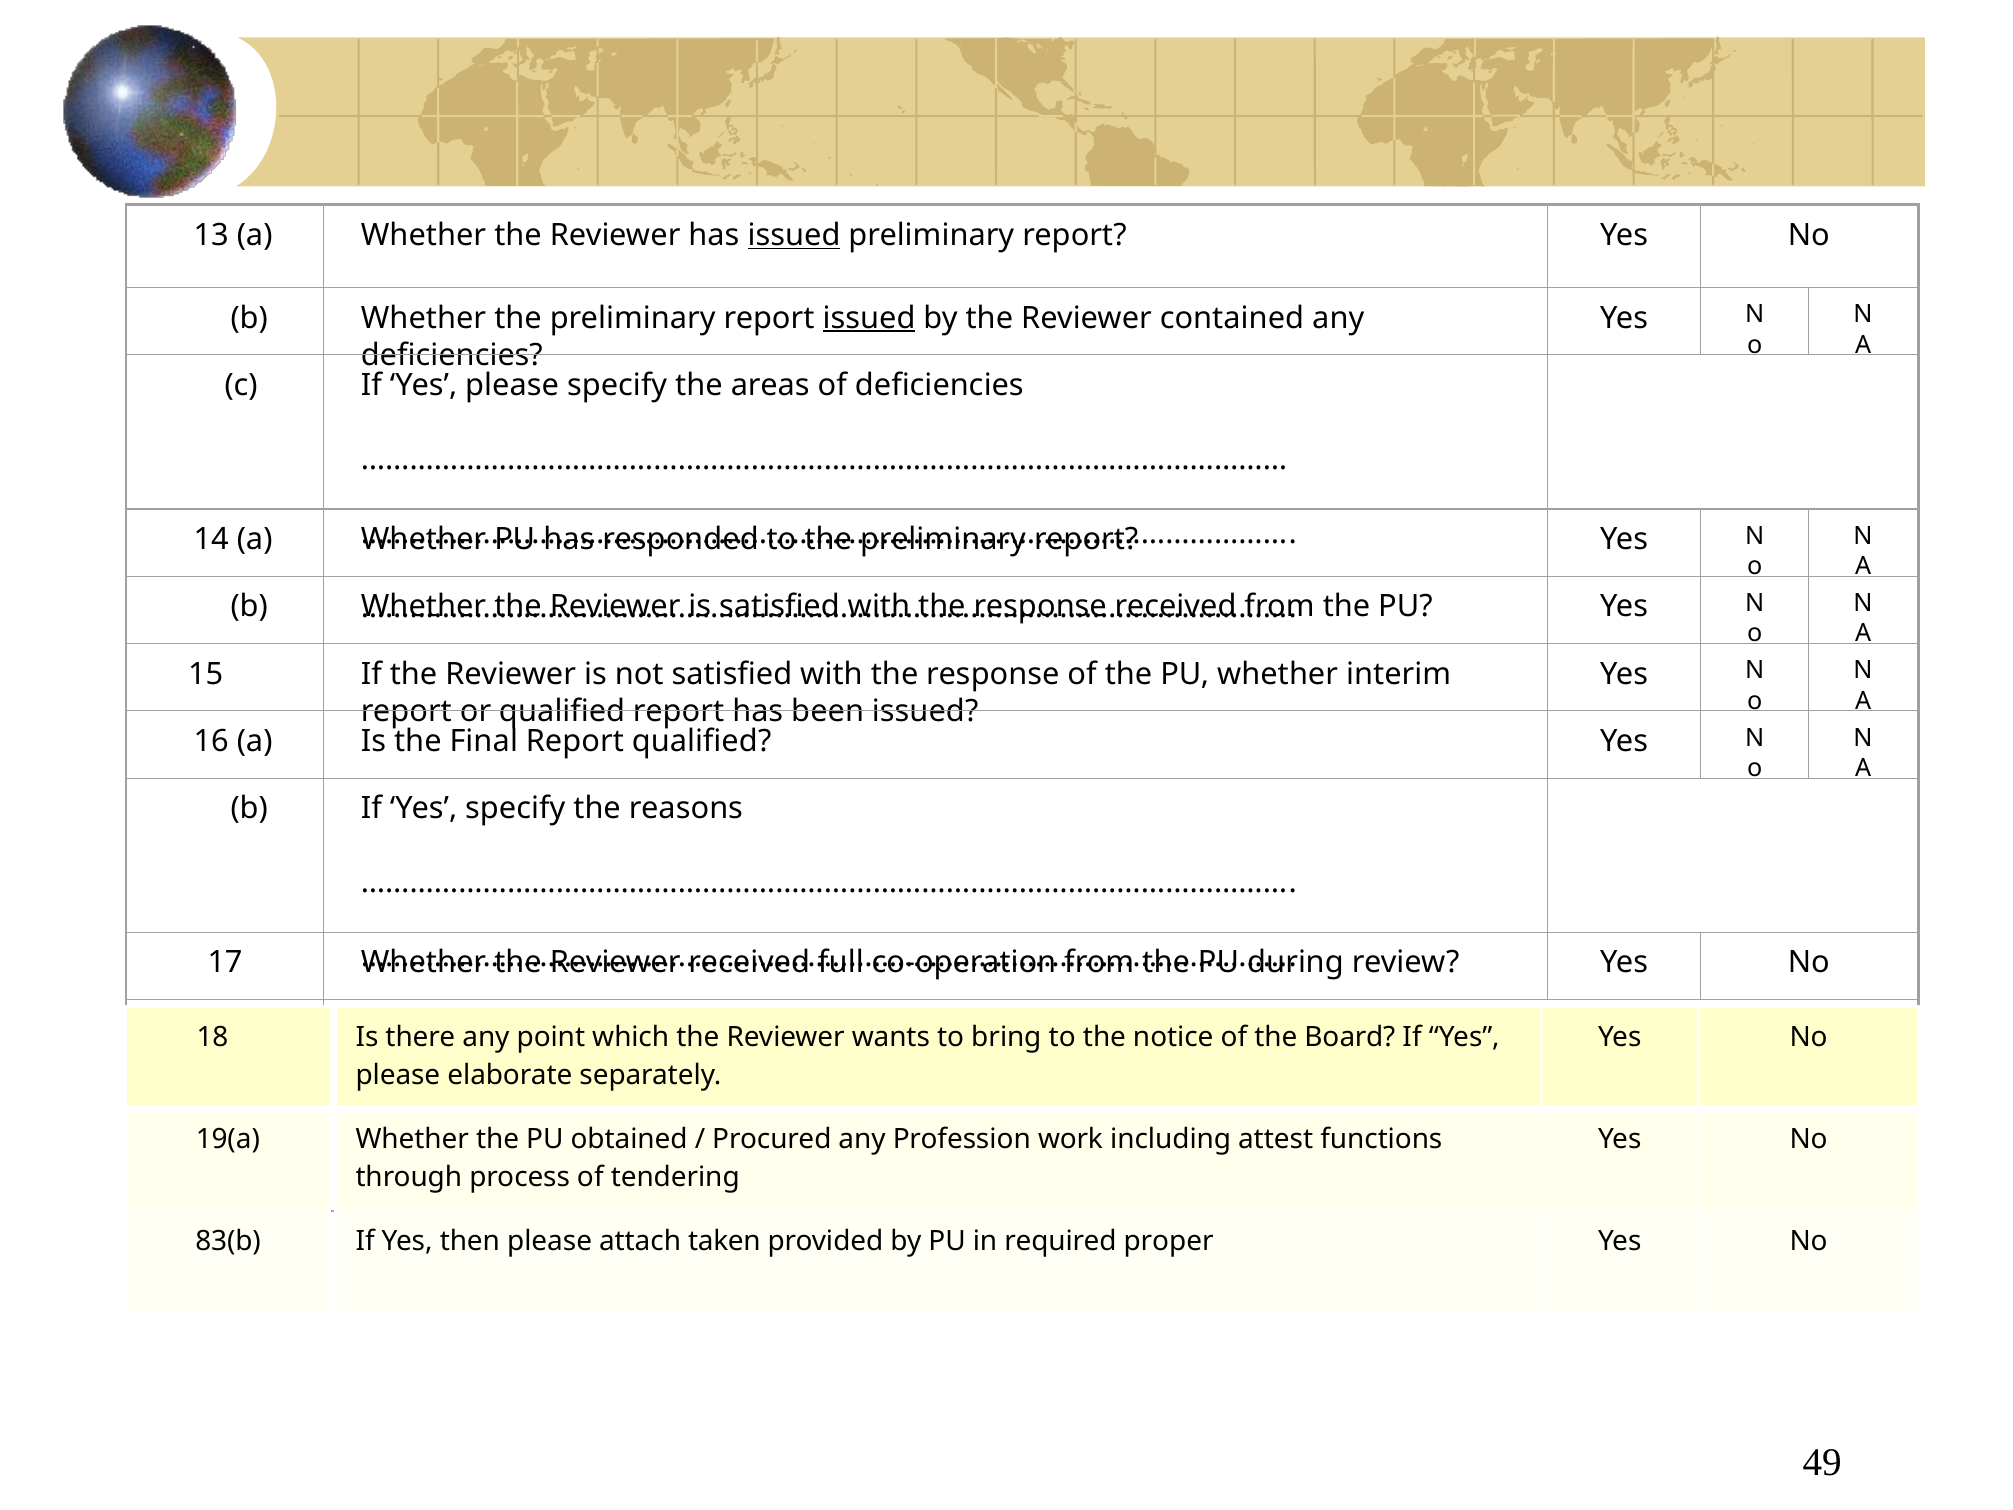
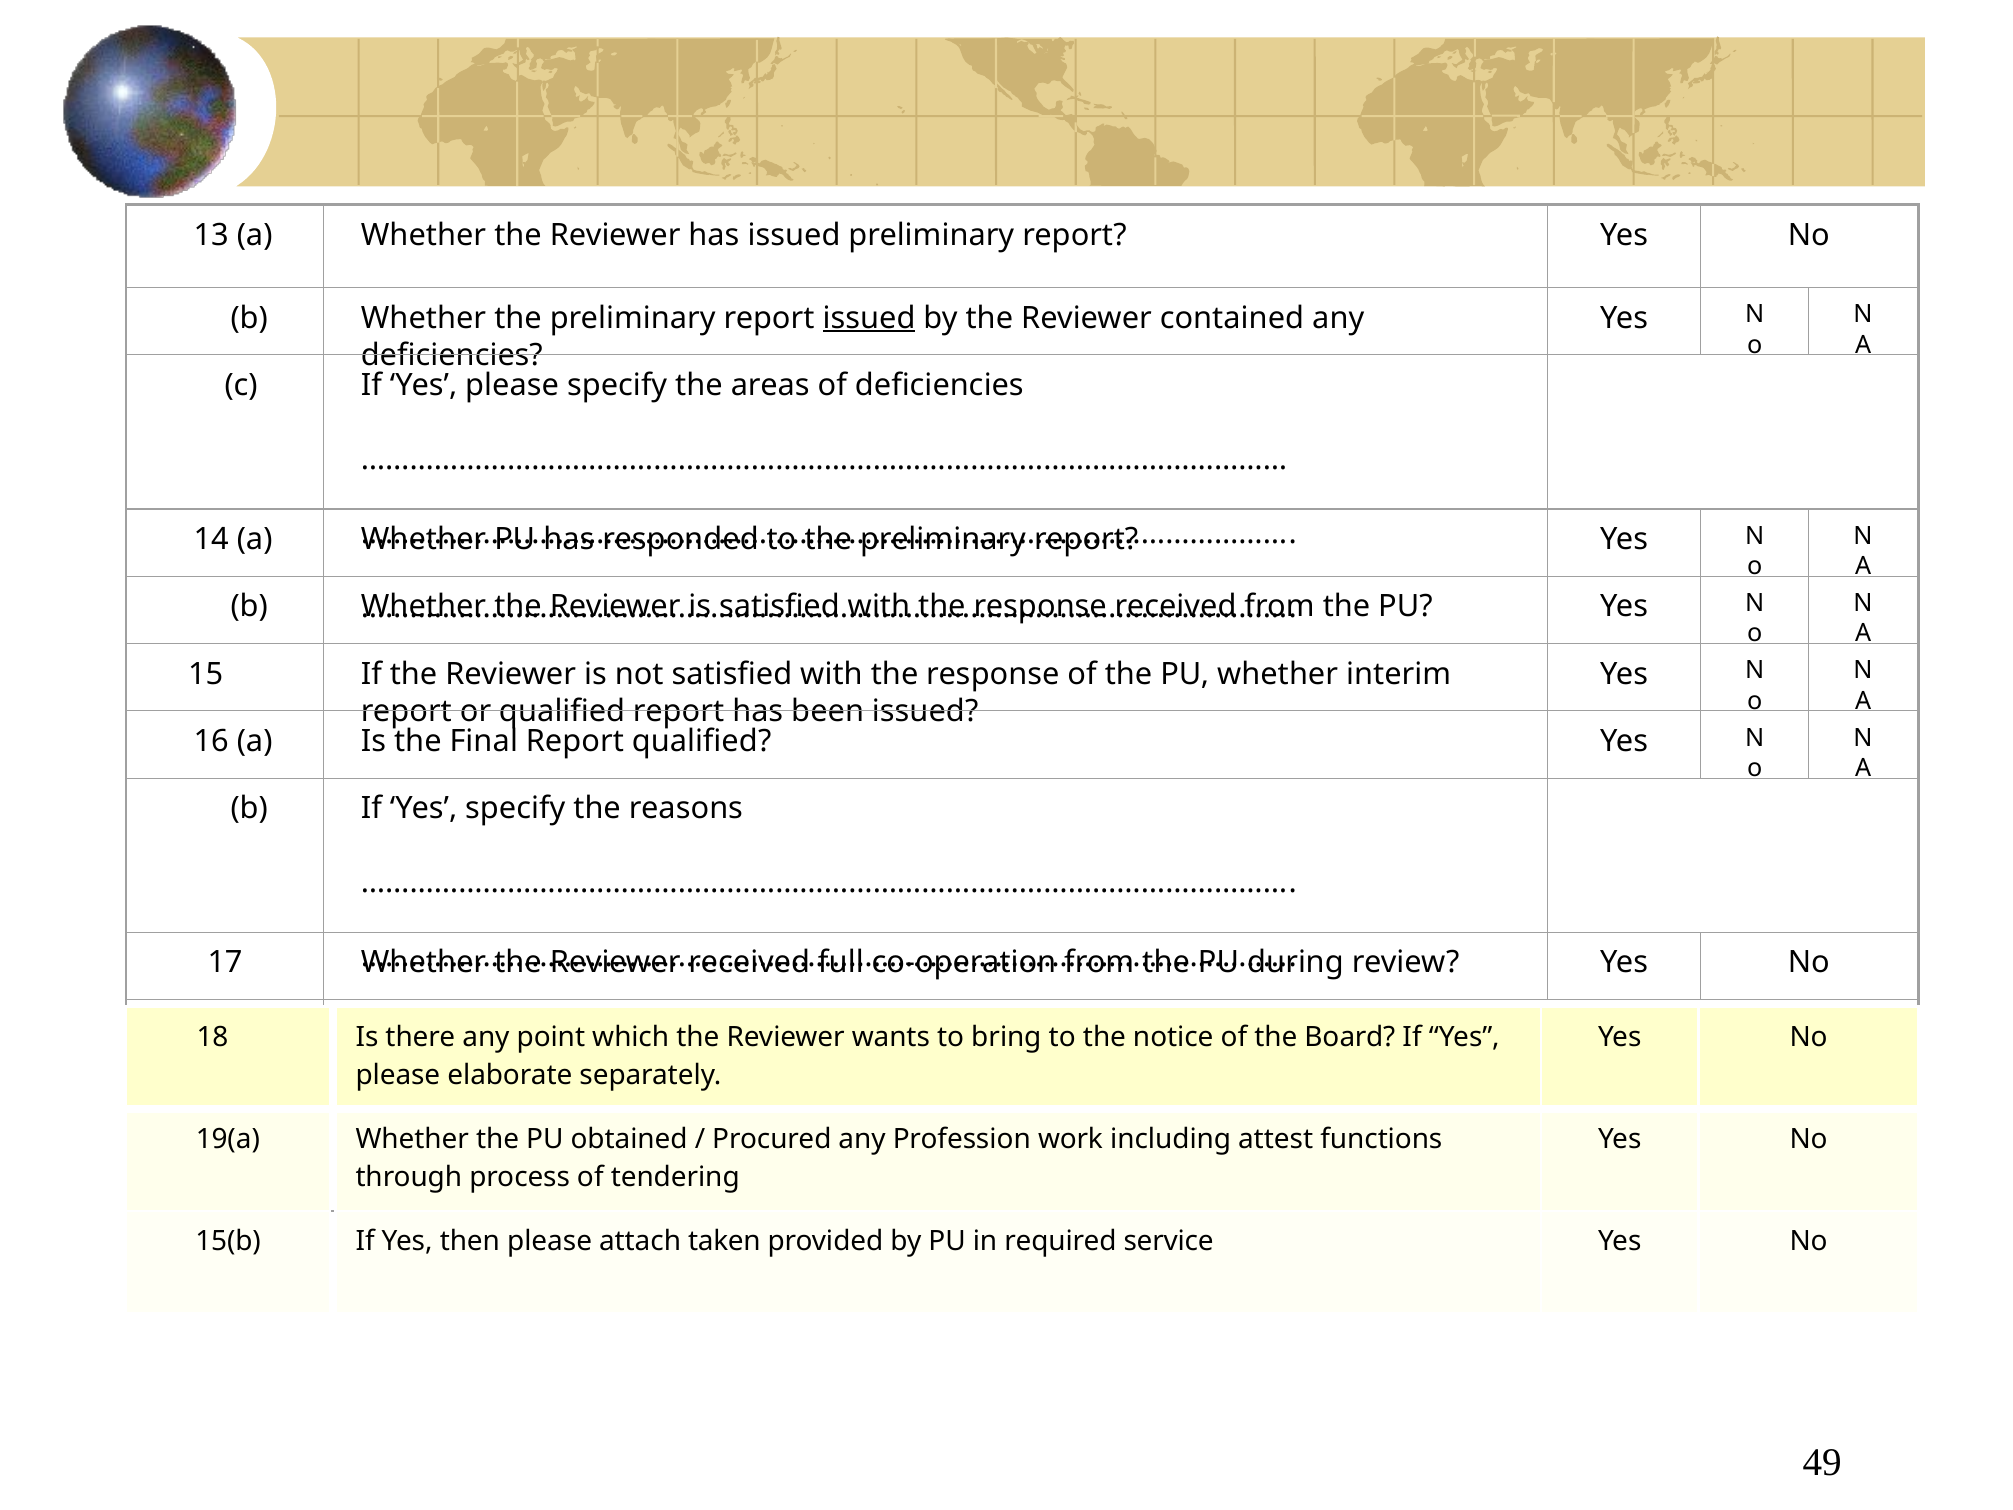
issued at (794, 235) underline: present -> none
83(b: 83(b -> 15(b
proper: proper -> service
